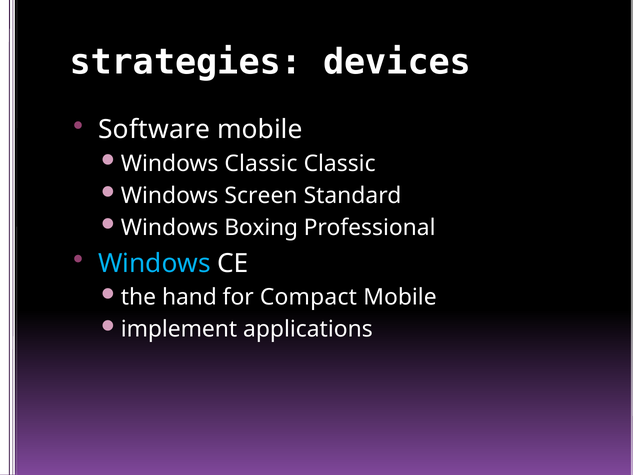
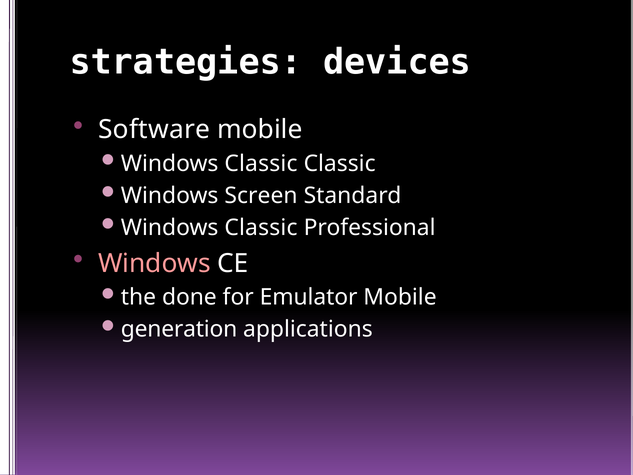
Boxing at (261, 227): Boxing -> Classic
Windows at (154, 263) colour: light blue -> pink
hand: hand -> done
Compact: Compact -> Emulator
implement: implement -> generation
